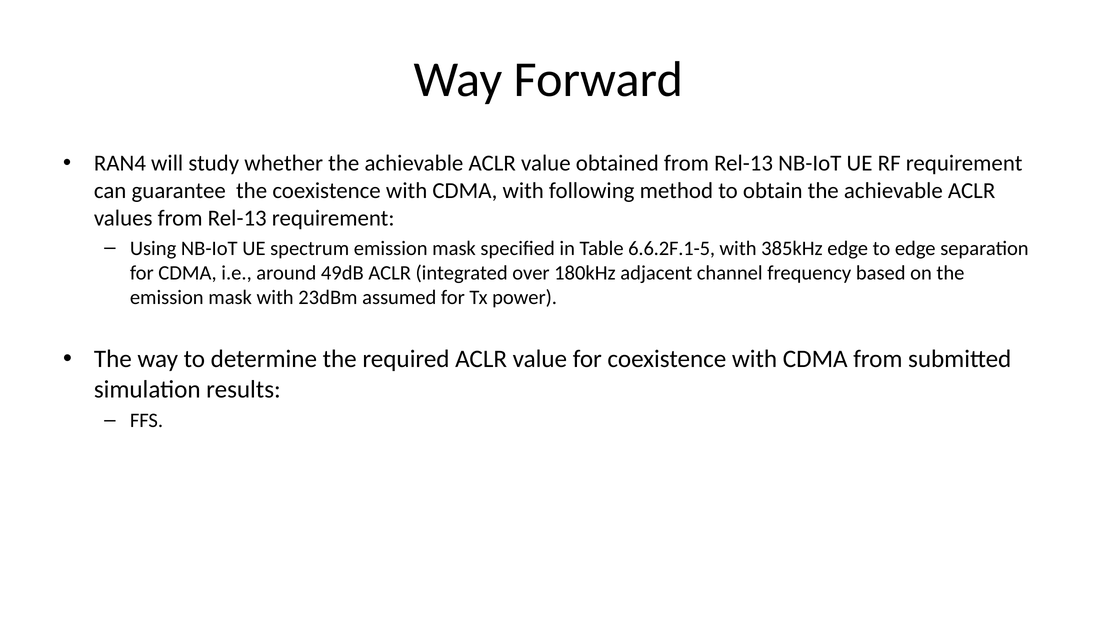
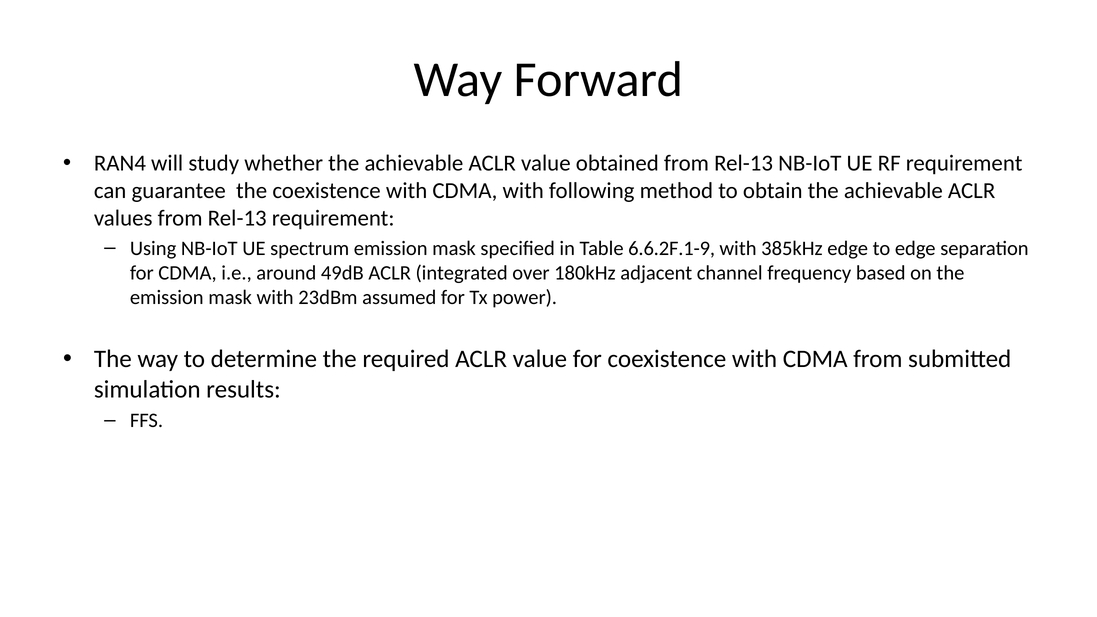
6.6.2F.1-5: 6.6.2F.1-5 -> 6.6.2F.1-9
